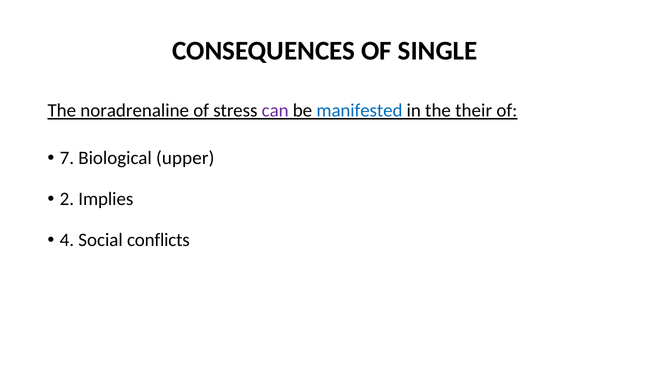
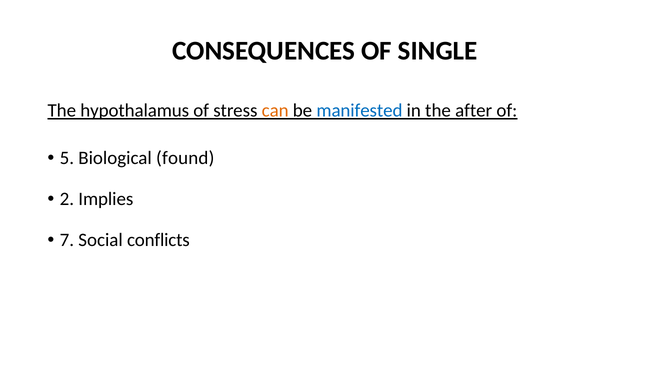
noradrenaline: noradrenaline -> hypothalamus
can colour: purple -> orange
their: their -> after
7: 7 -> 5
upper: upper -> found
4: 4 -> 7
